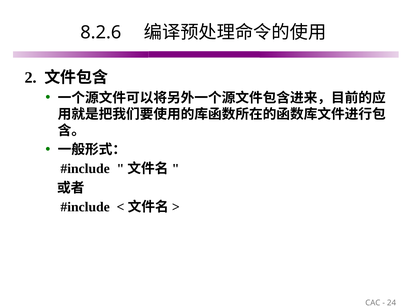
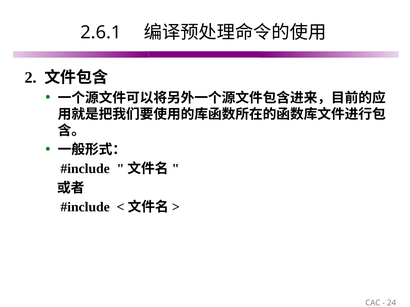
8.2.6: 8.2.6 -> 2.6.1
